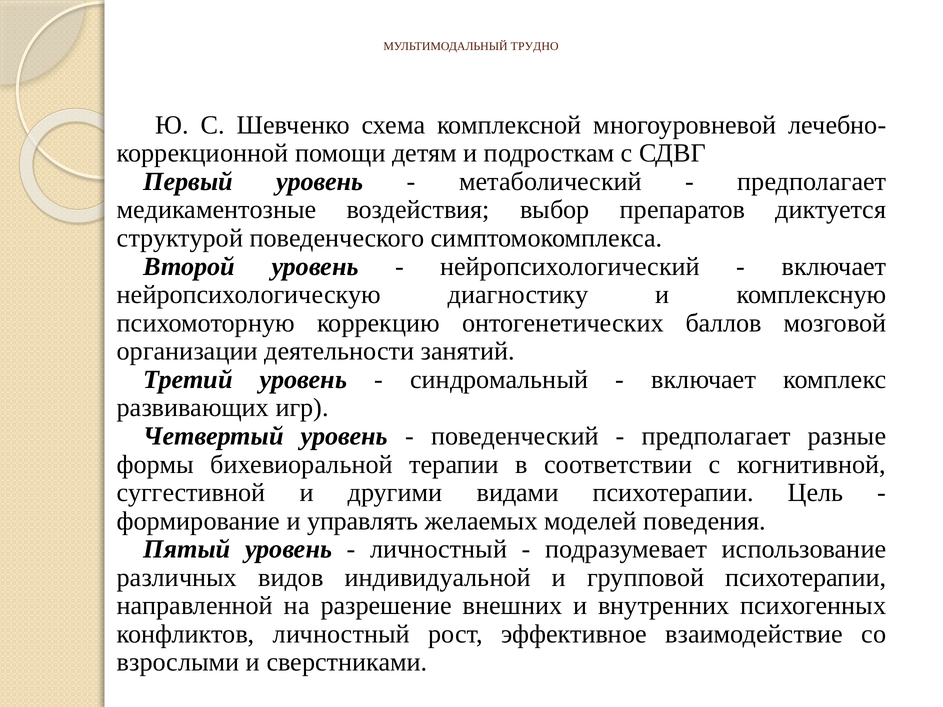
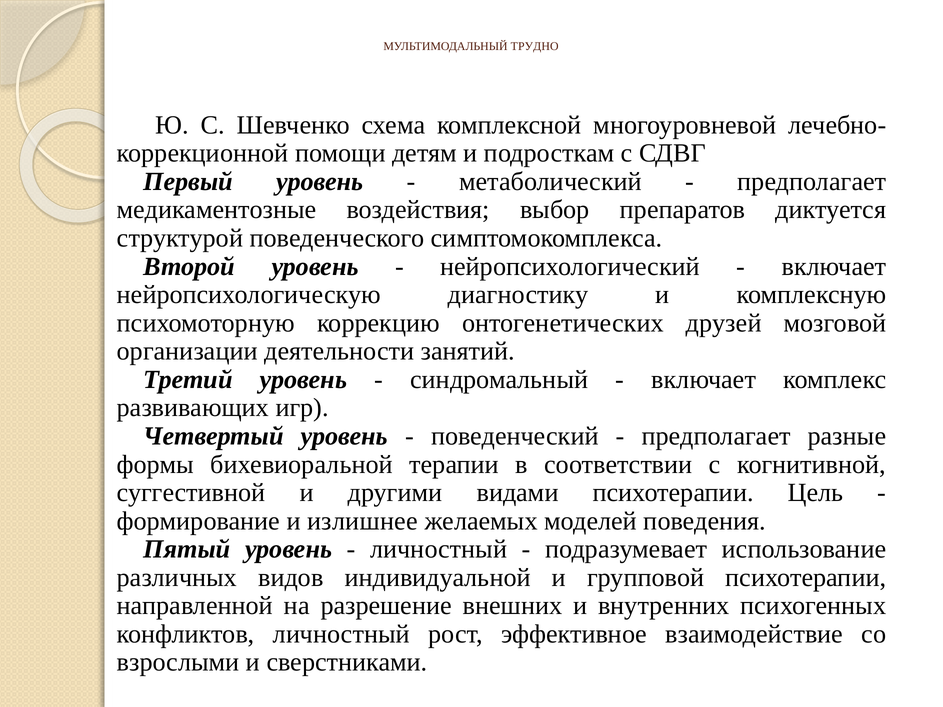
баллов: баллов -> друзей
управлять: управлять -> излишнее
